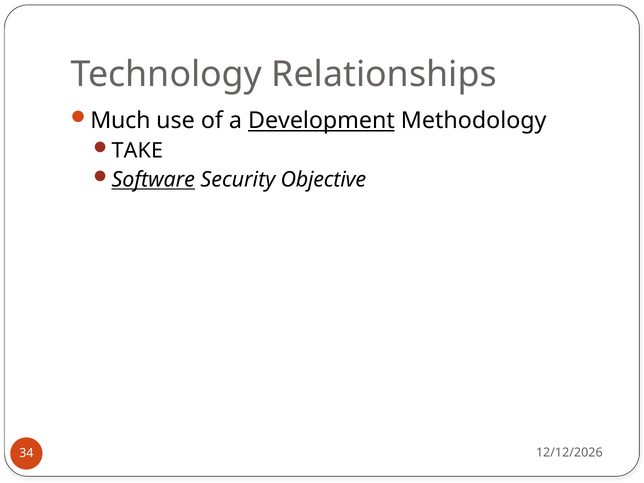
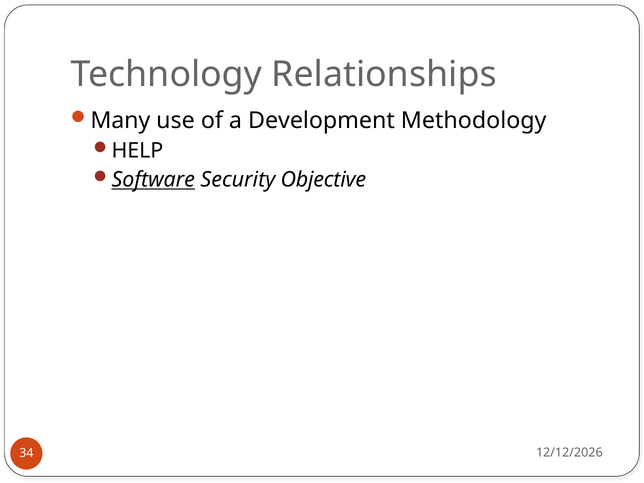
Much: Much -> Many
Development underline: present -> none
TAKE: TAKE -> HELP
